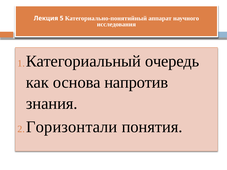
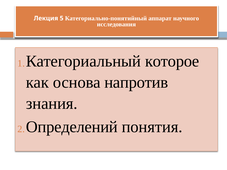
очередь: очередь -> которое
Горизонтали: Горизонтали -> Определений
